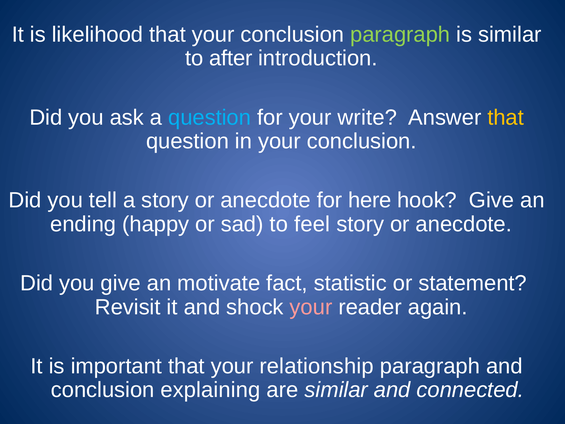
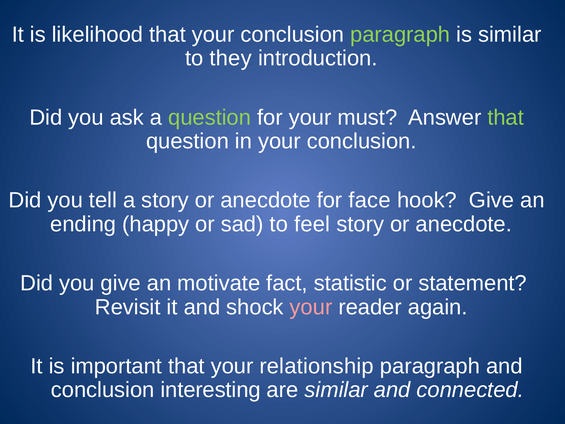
after: after -> they
question at (210, 117) colour: light blue -> light green
write: write -> must
that at (506, 117) colour: yellow -> light green
here: here -> face
explaining: explaining -> interesting
